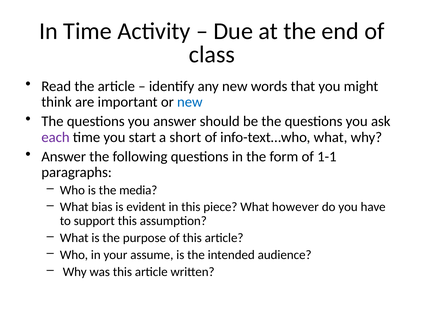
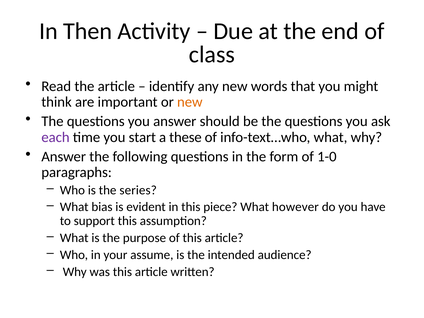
In Time: Time -> Then
new at (190, 102) colour: blue -> orange
short: short -> these
1-1: 1-1 -> 1-0
media: media -> series
